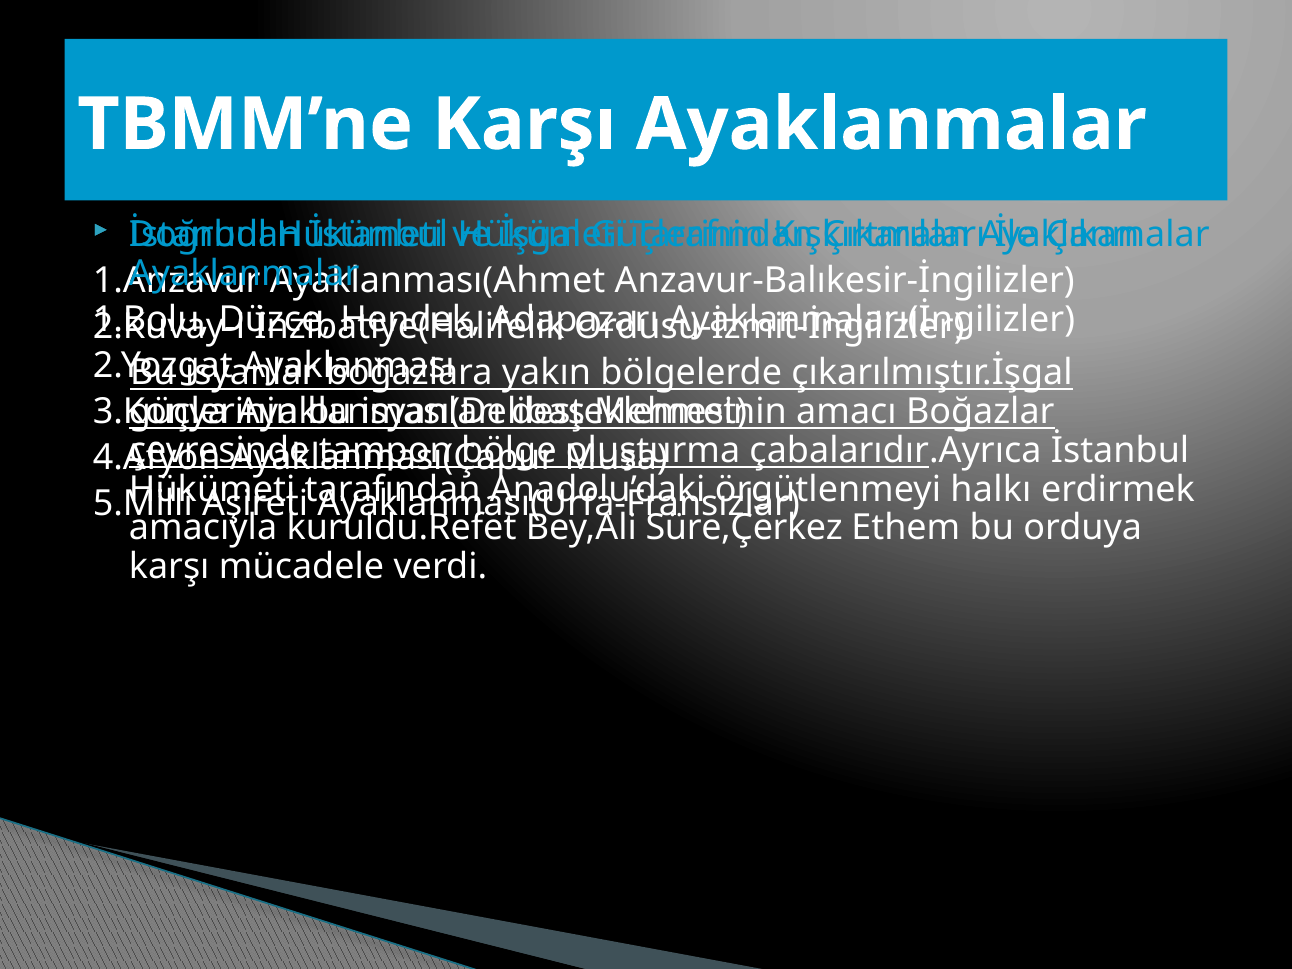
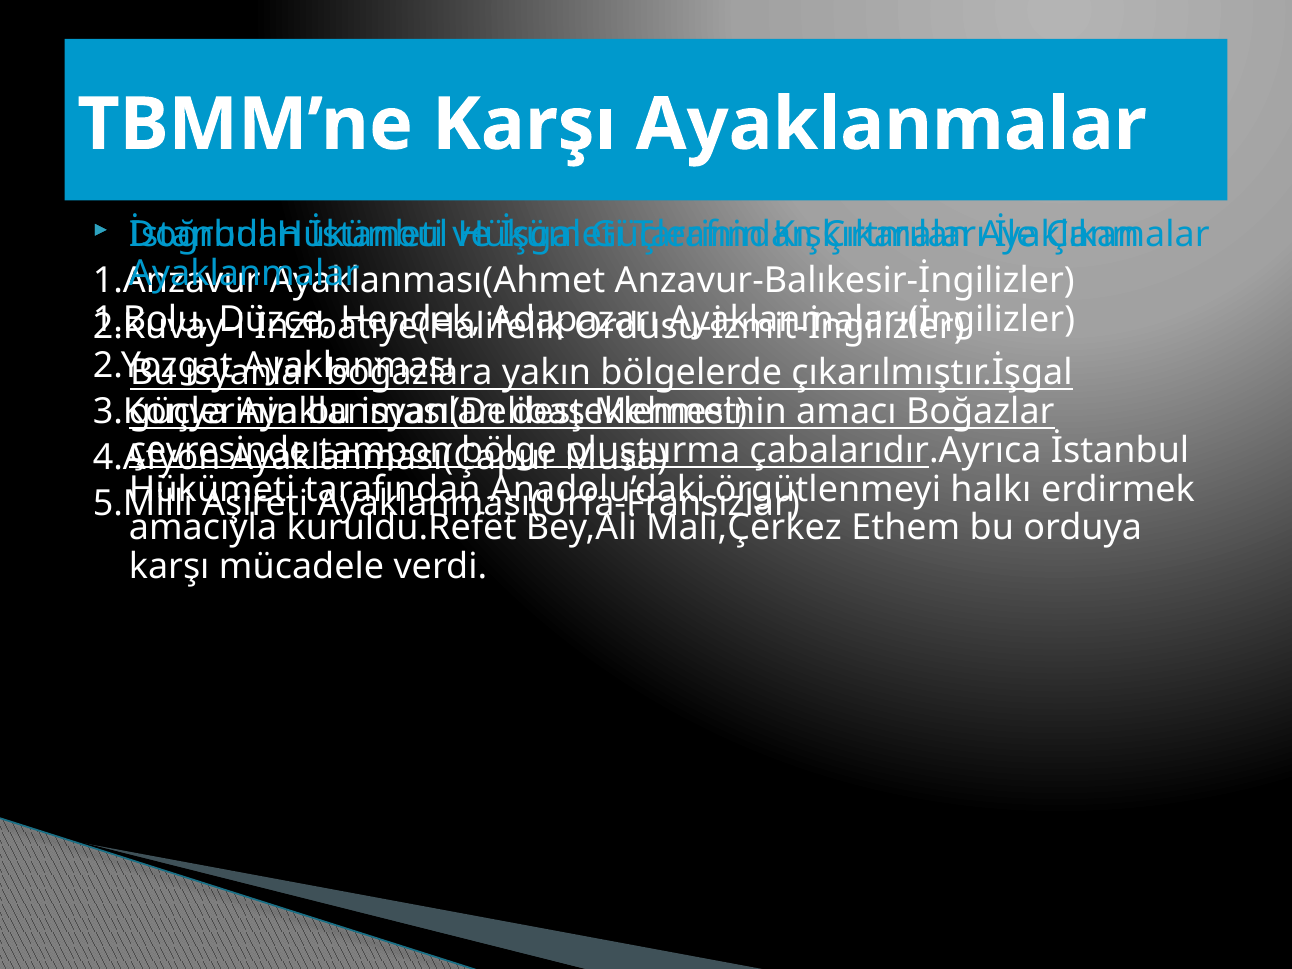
Süre,Çerkez: Süre,Çerkez -> Mali,Çerkez
